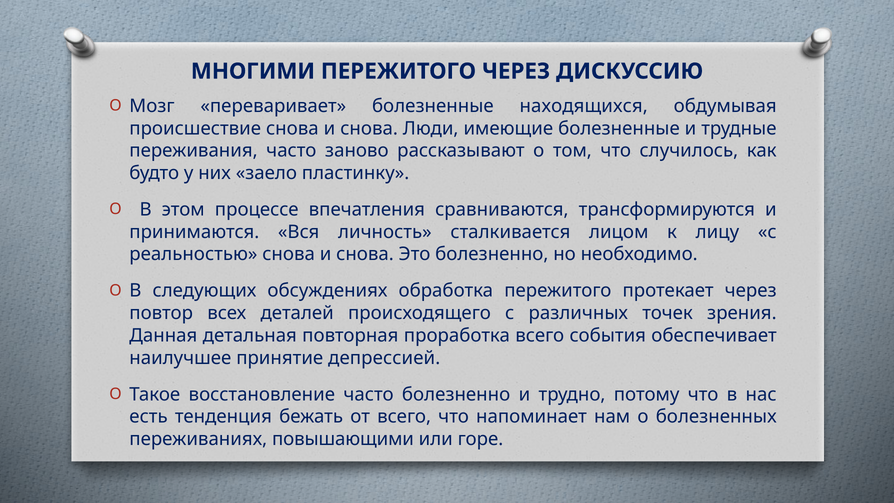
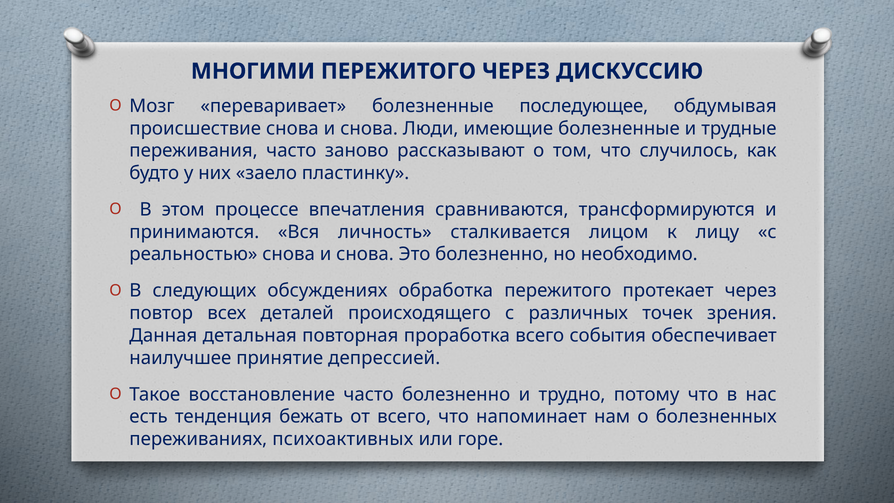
находящихся: находящихся -> последующее
повышающими: повышающими -> психоактивных
